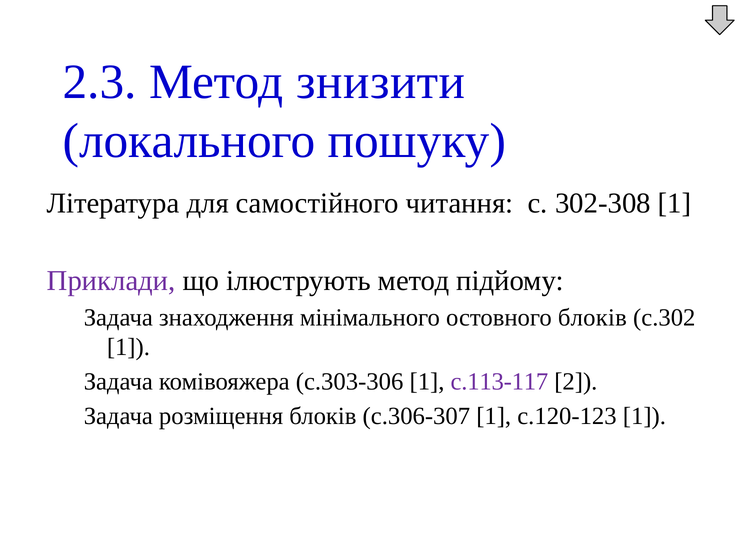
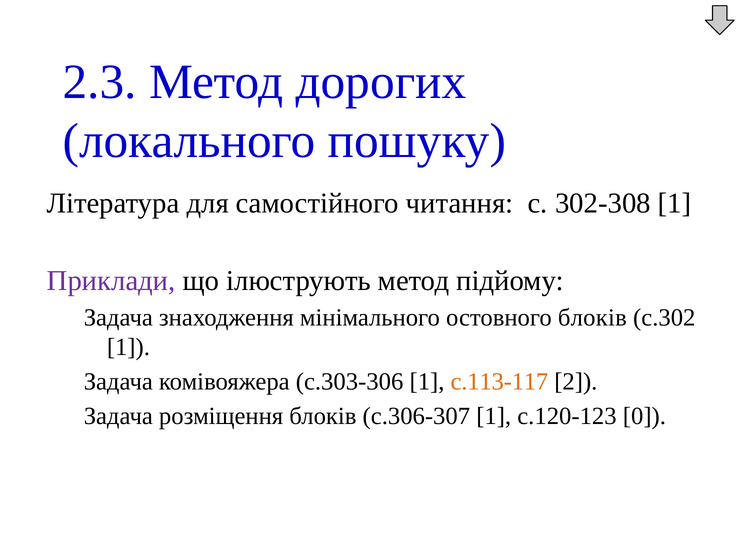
знизити: знизити -> дорогих
с.113-117 colour: purple -> orange
с.120-123 1: 1 -> 0
